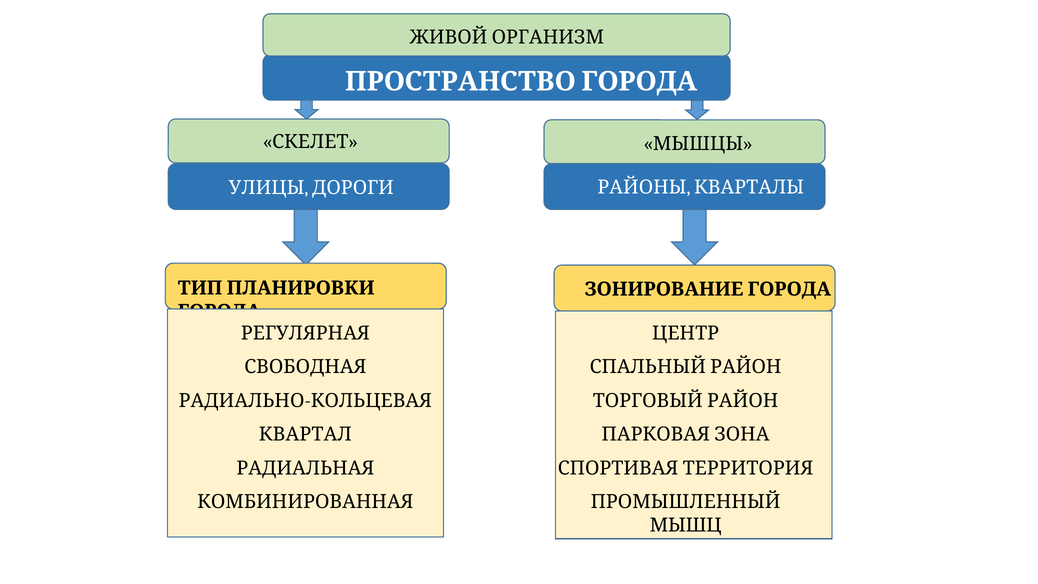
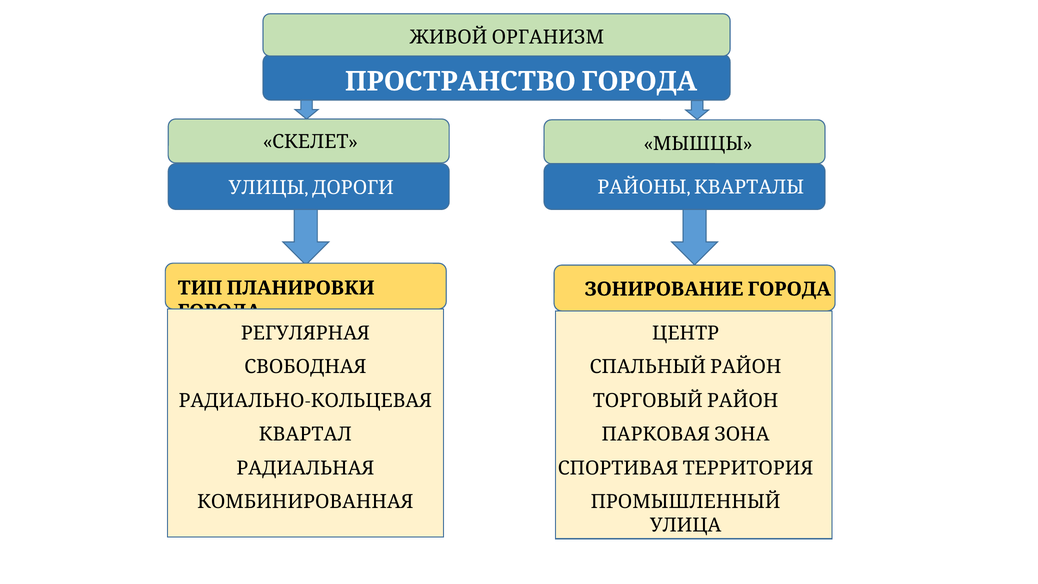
МЫШЦ: МЫШЦ -> УЛИЦА
